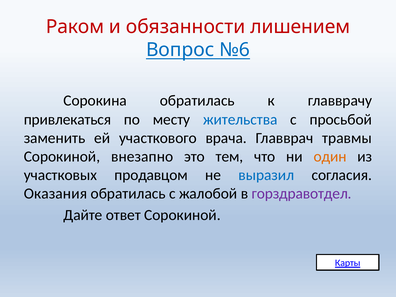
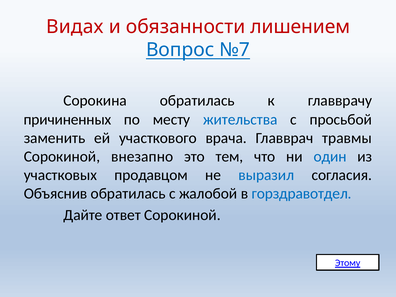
Раком: Раком -> Видах
№6: №6 -> №7
привлекаться: привлекаться -> причиненных
один colour: orange -> blue
Оказания: Оказания -> Объяснив
горздравотдел colour: purple -> blue
Карты: Карты -> Этому
